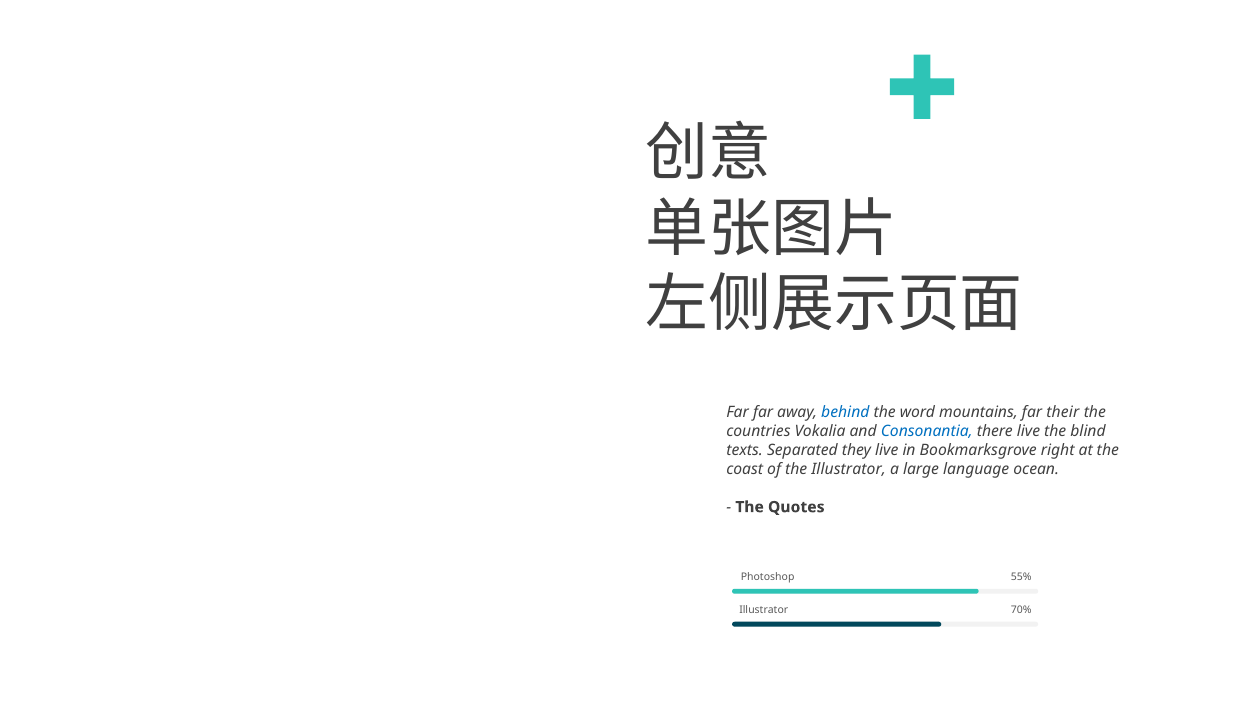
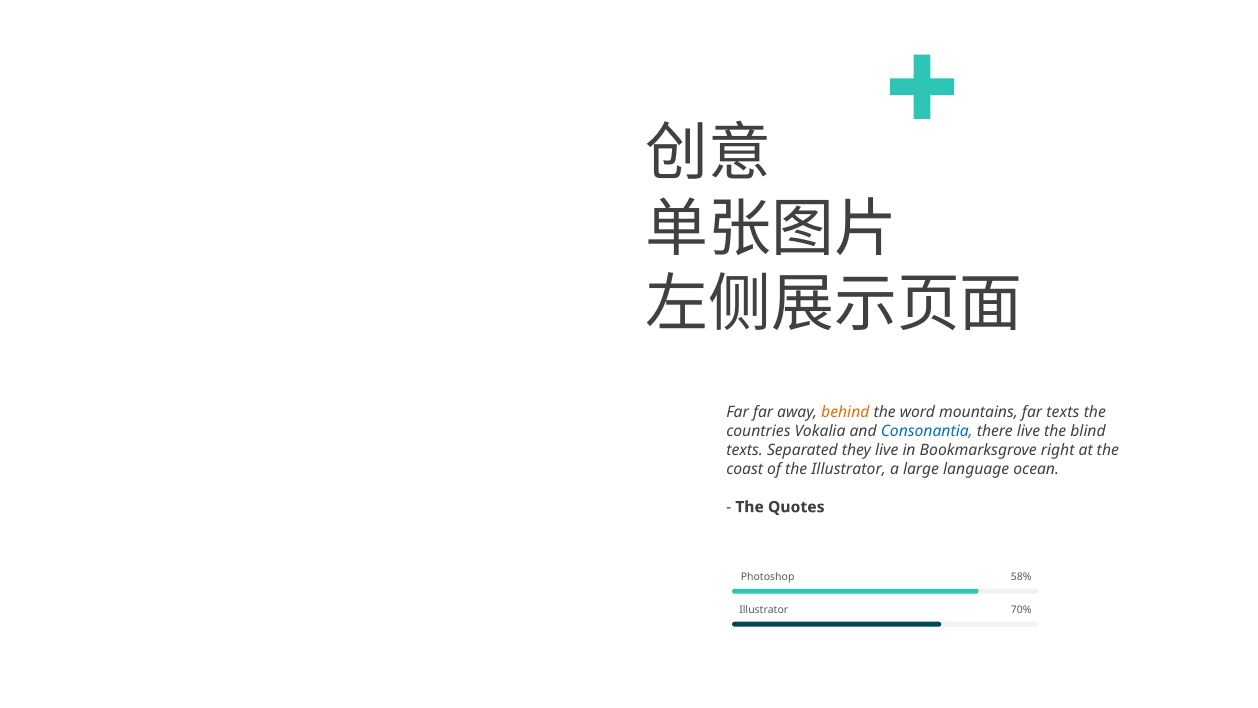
behind colour: blue -> orange
far their: their -> texts
55%: 55% -> 58%
